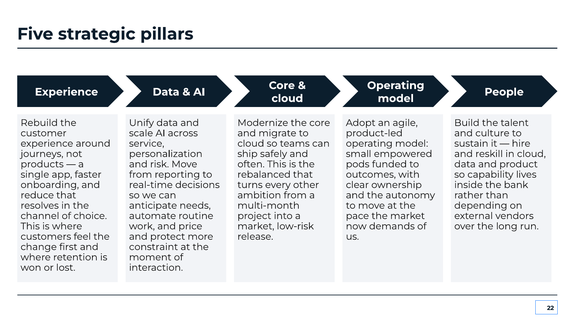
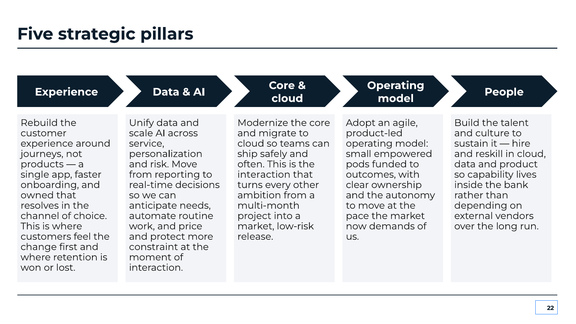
rebalanced at (264, 175): rebalanced -> interaction
reduce: reduce -> owned
